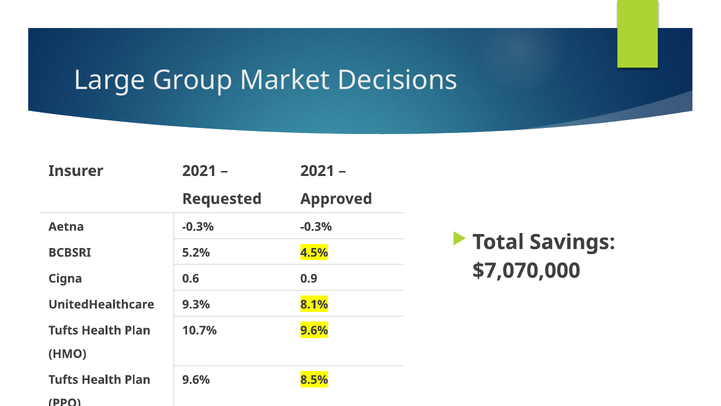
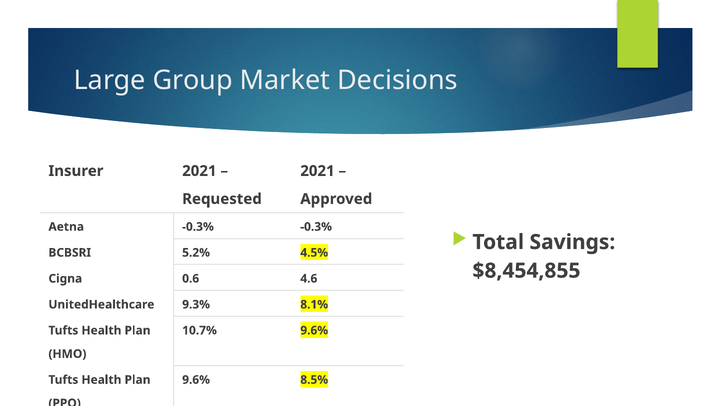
$7,070,000: $7,070,000 -> $8,454,855
0.9: 0.9 -> 4.6
